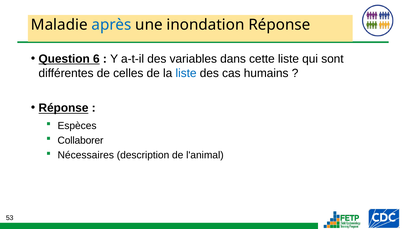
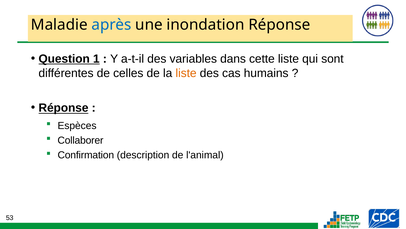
6: 6 -> 1
liste at (186, 73) colour: blue -> orange
Nécessaires: Nécessaires -> Confirmation
